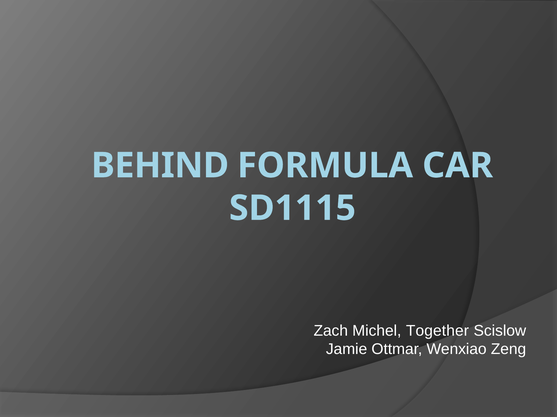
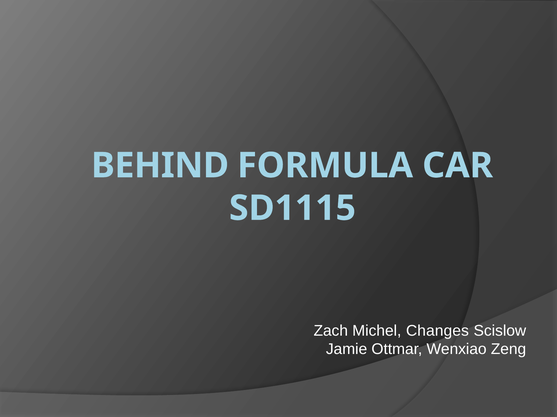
Together: Together -> Changes
